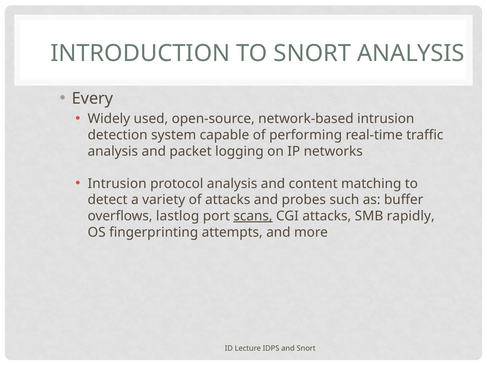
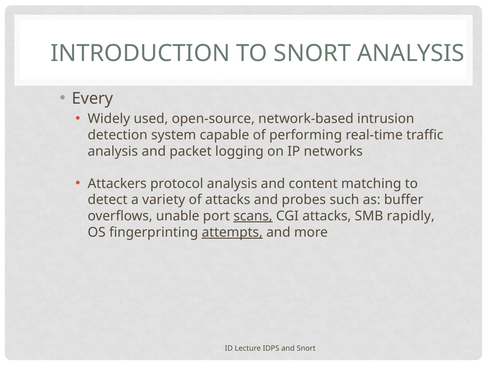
Intrusion at (117, 184): Intrusion -> Attackers
lastlog: lastlog -> unable
attempts underline: none -> present
